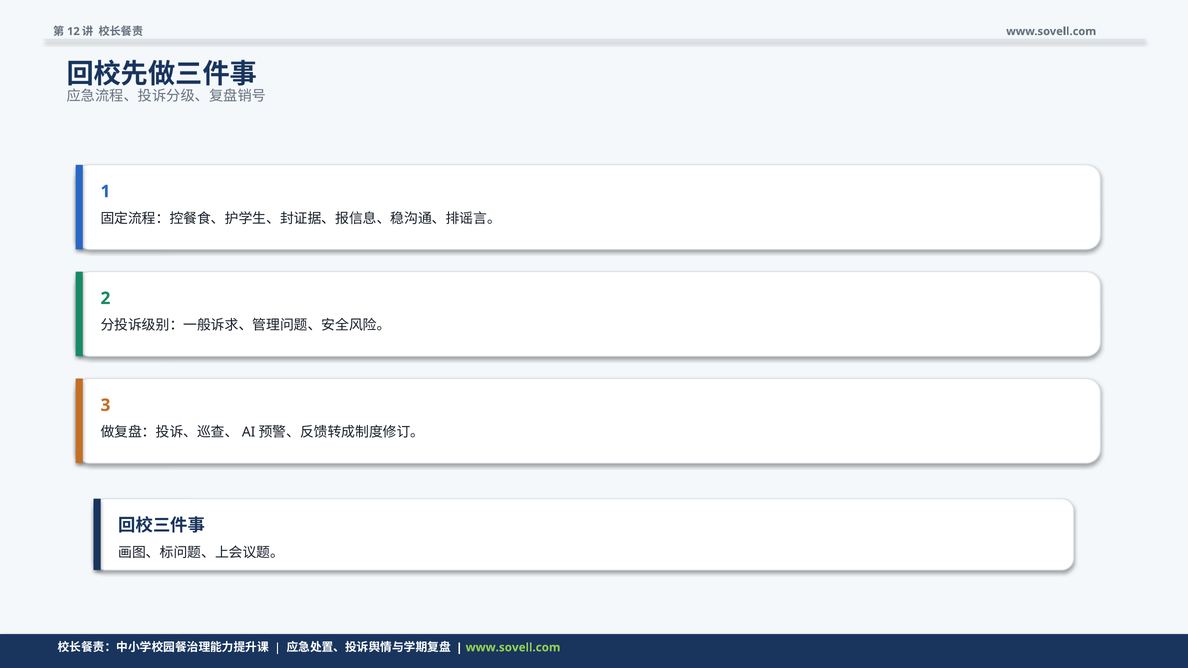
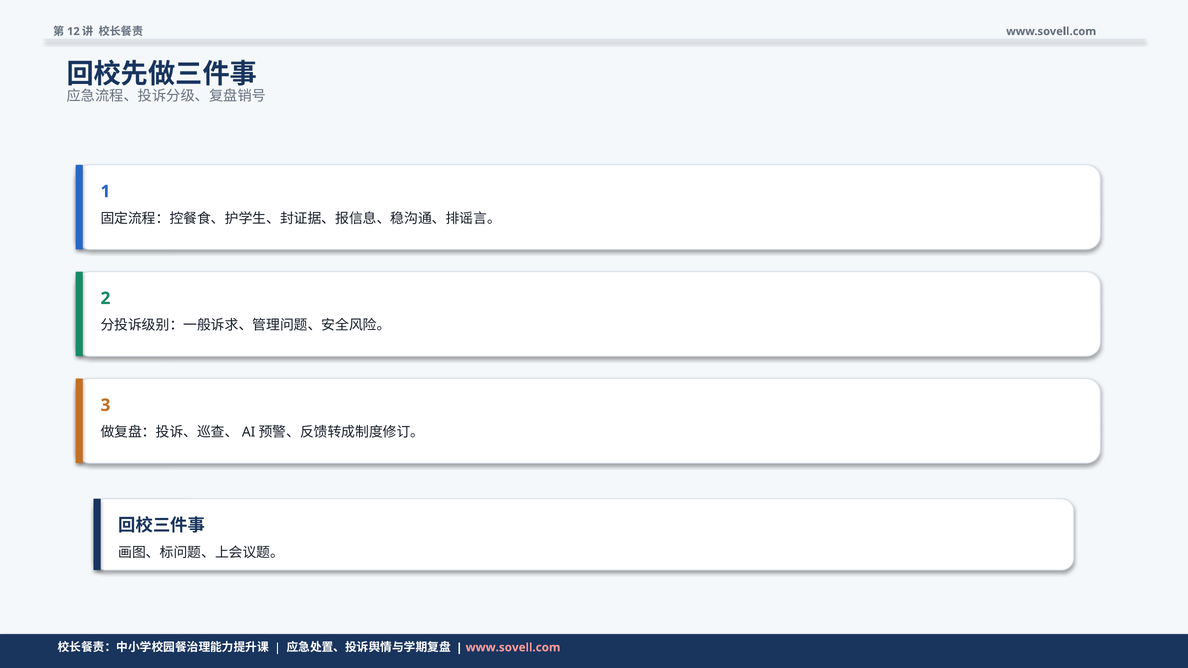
www.sovell.com at (513, 648) colour: light green -> pink
